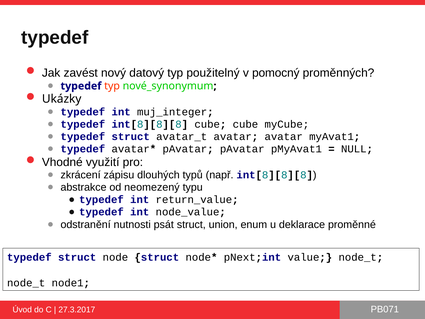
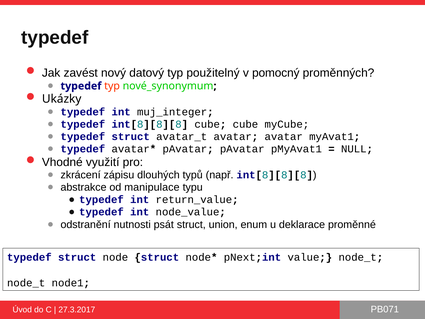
neomezený: neomezený -> manipulace
